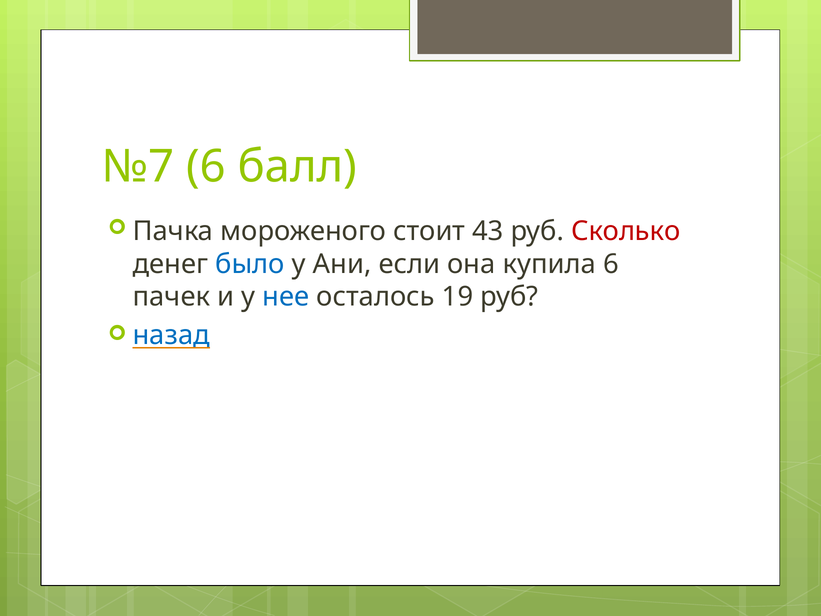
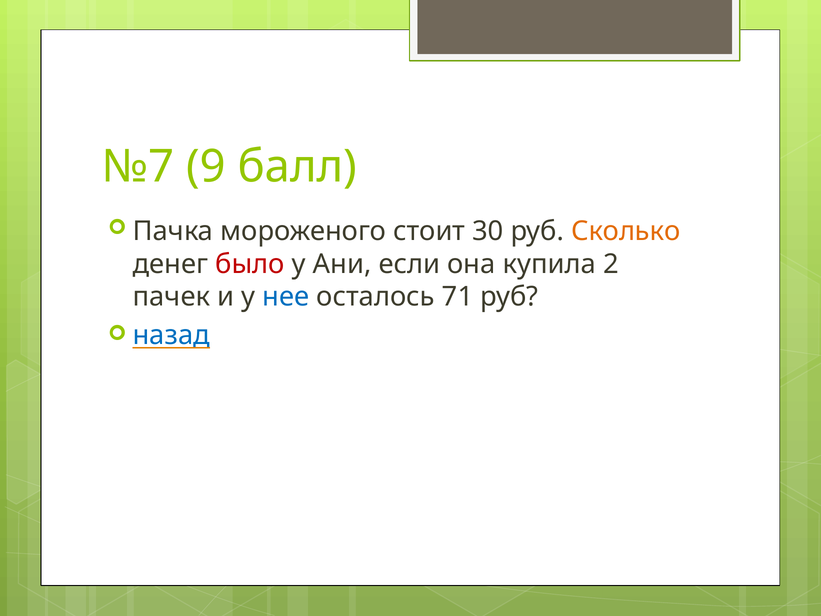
№7 6: 6 -> 9
43: 43 -> 30
Сколько colour: red -> orange
было colour: blue -> red
купила 6: 6 -> 2
19: 19 -> 71
